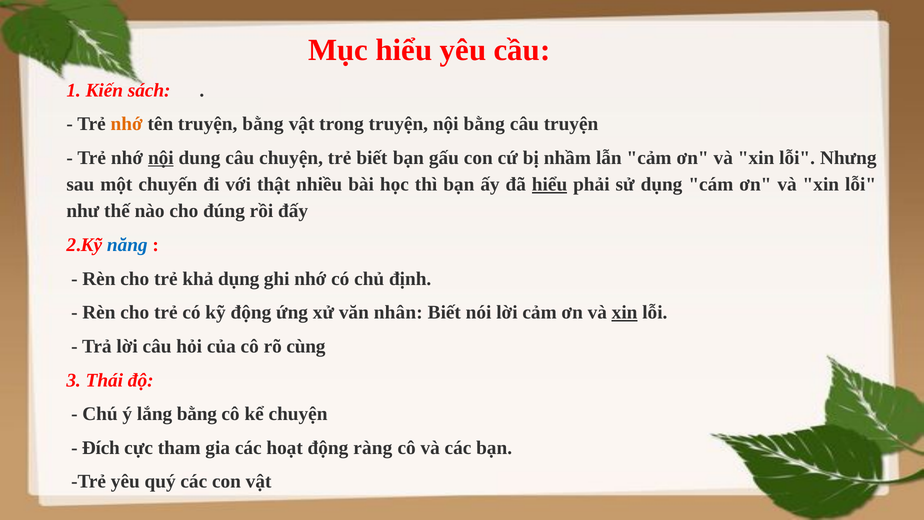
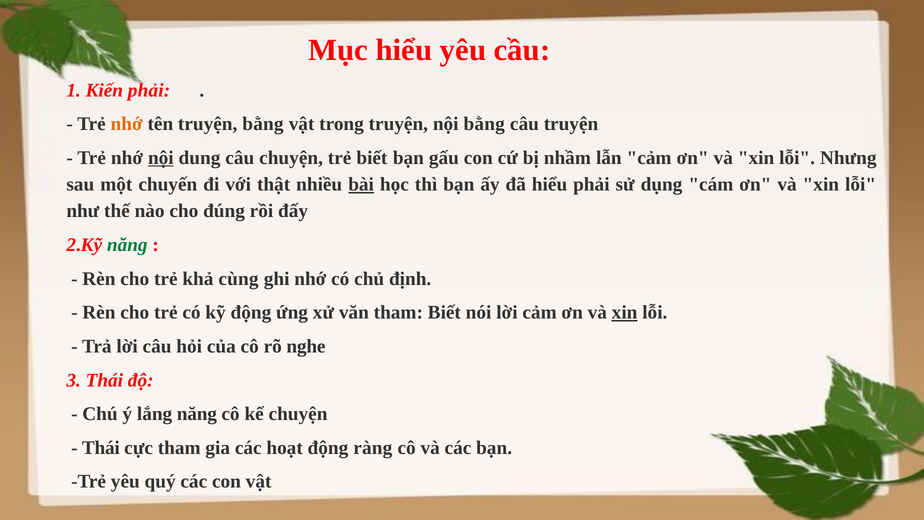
Kiến sách: sách -> phải
bài underline: none -> present
hiểu at (550, 184) underline: present -> none
năng at (127, 245) colour: blue -> green
khả dụng: dụng -> cùng
văn nhân: nhân -> tham
cùng: cùng -> nghe
lắng bằng: bằng -> năng
Đích at (101, 448): Đích -> Thái
